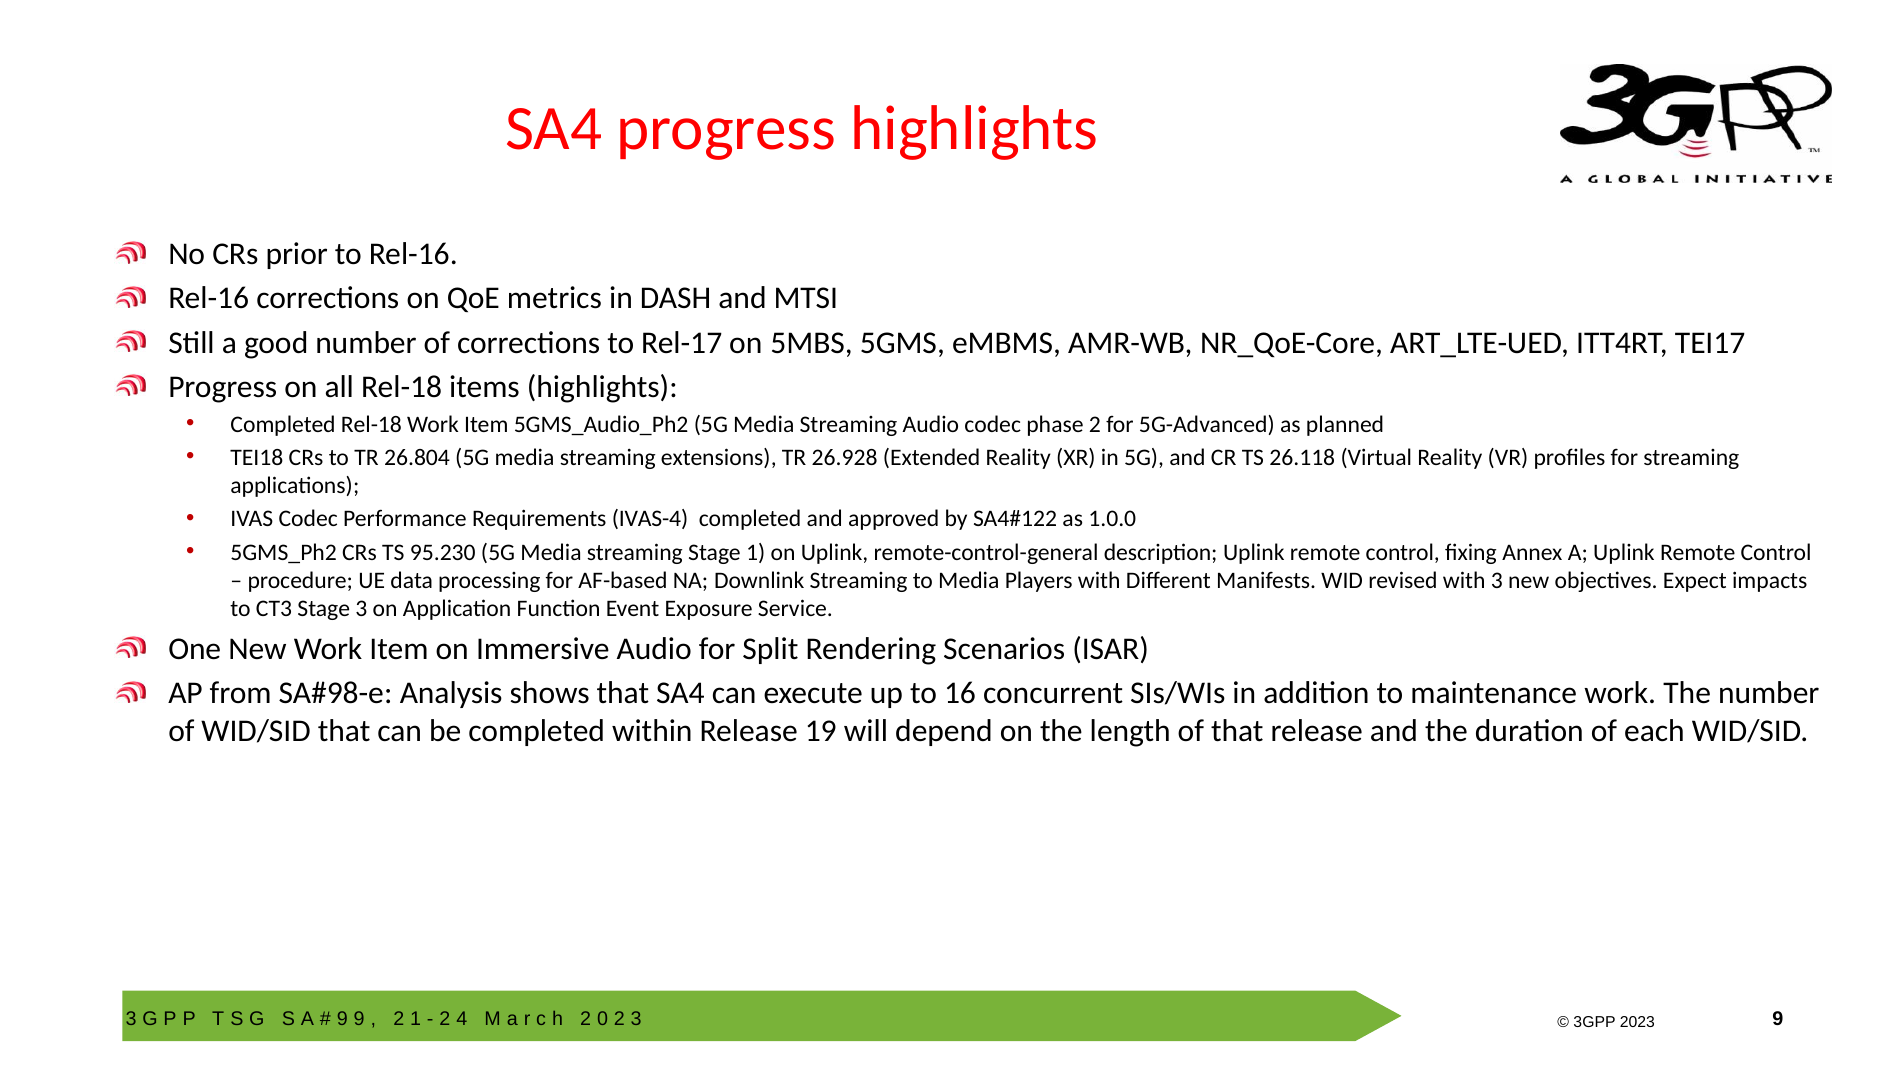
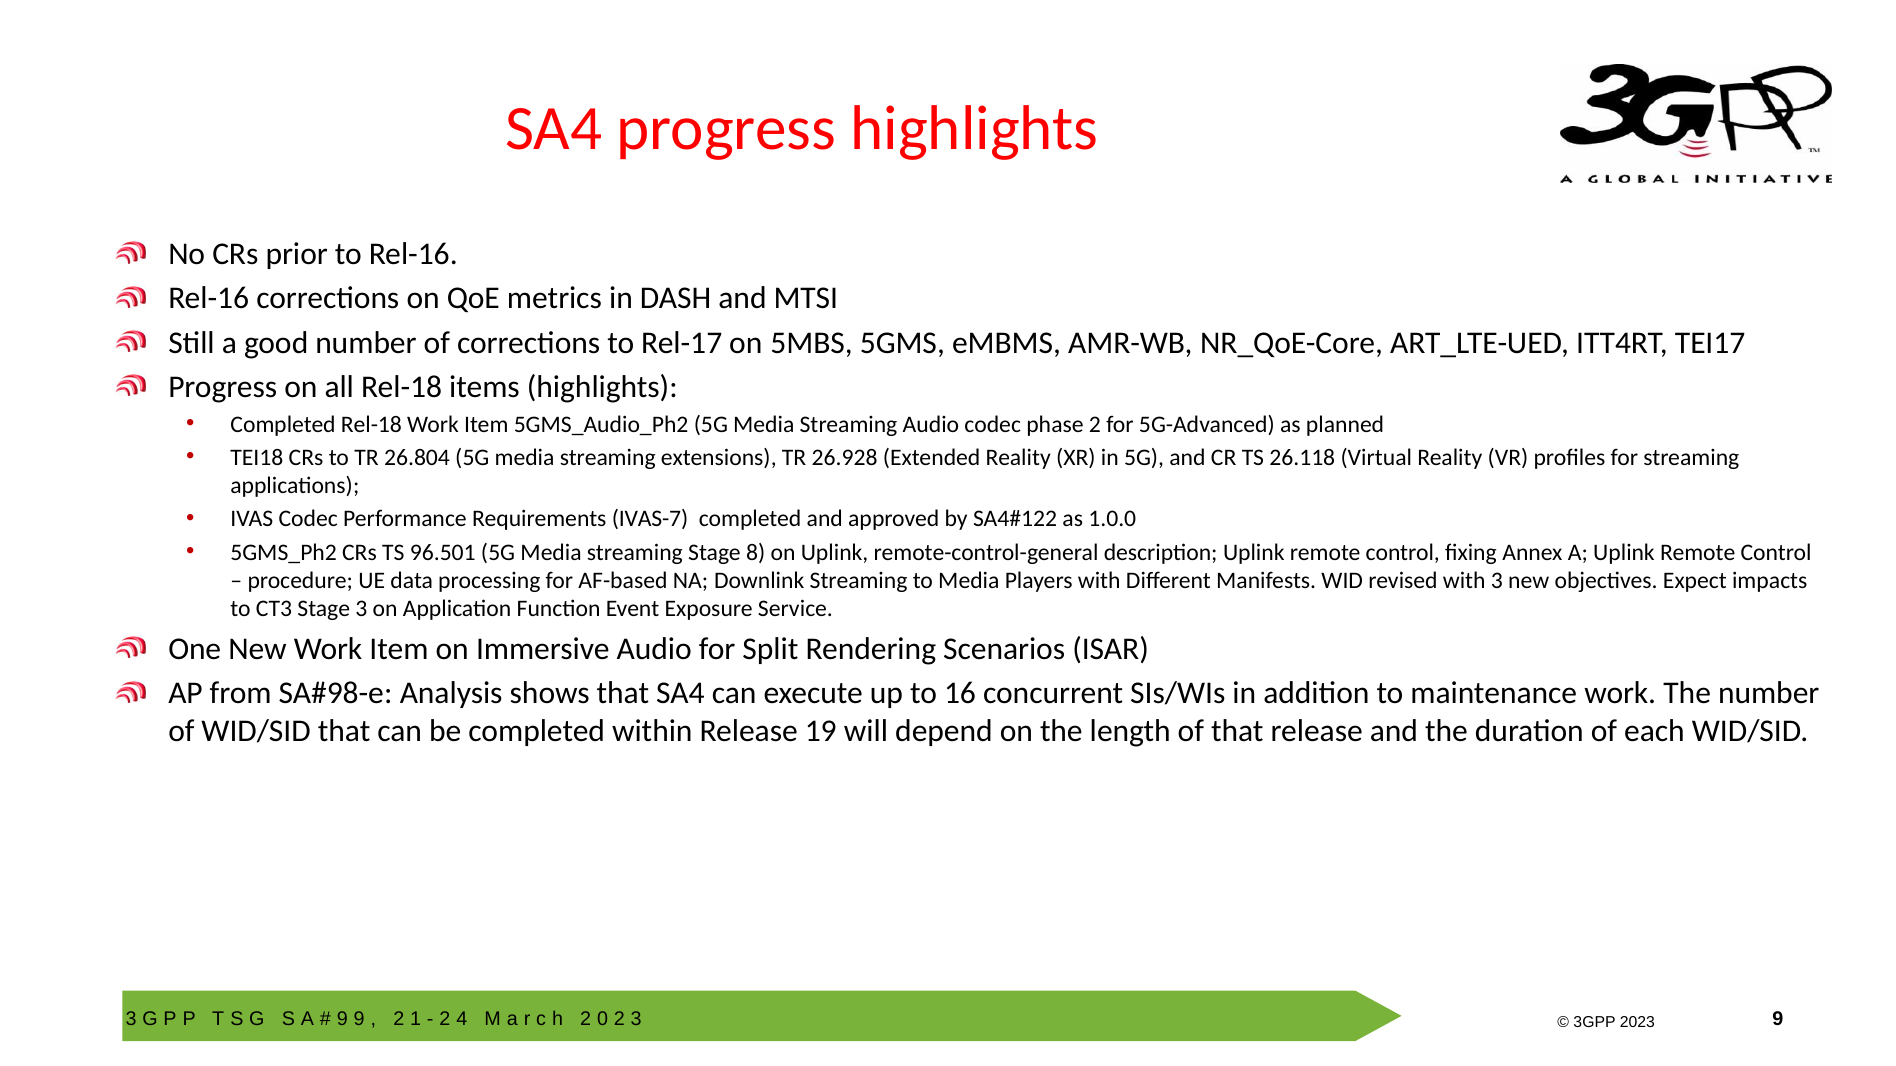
IVAS-4: IVAS-4 -> IVAS-7
95.230: 95.230 -> 96.501
Stage 1: 1 -> 8
